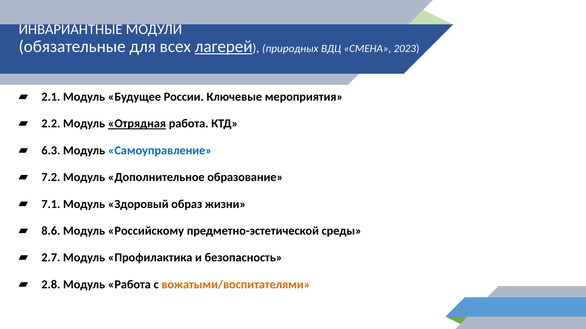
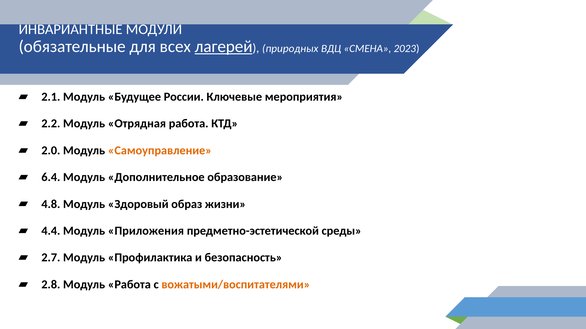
Отрядная underline: present -> none
6.3: 6.3 -> 2.0
Самоуправление colour: blue -> orange
7.2: 7.2 -> 6.4
7.1: 7.1 -> 4.8
8.6: 8.6 -> 4.4
Российскому: Российскому -> Приложения
